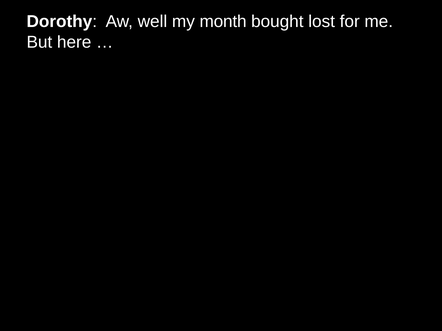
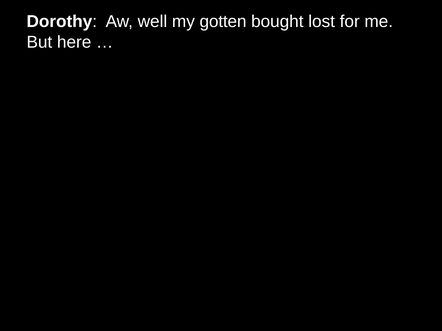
month: month -> gotten
